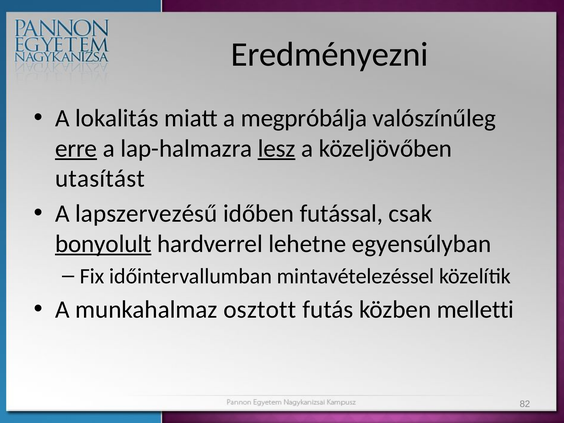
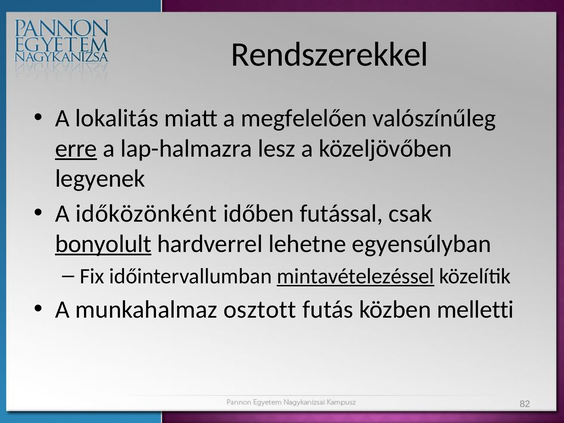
Eredményezni: Eredményezni -> Rendszerekkel
megpróbálja: megpróbálja -> megfelelően
lesz underline: present -> none
utasítást: utasítást -> legyenek
lapszervezésű: lapszervezésű -> időközönként
mintavételezéssel underline: none -> present
